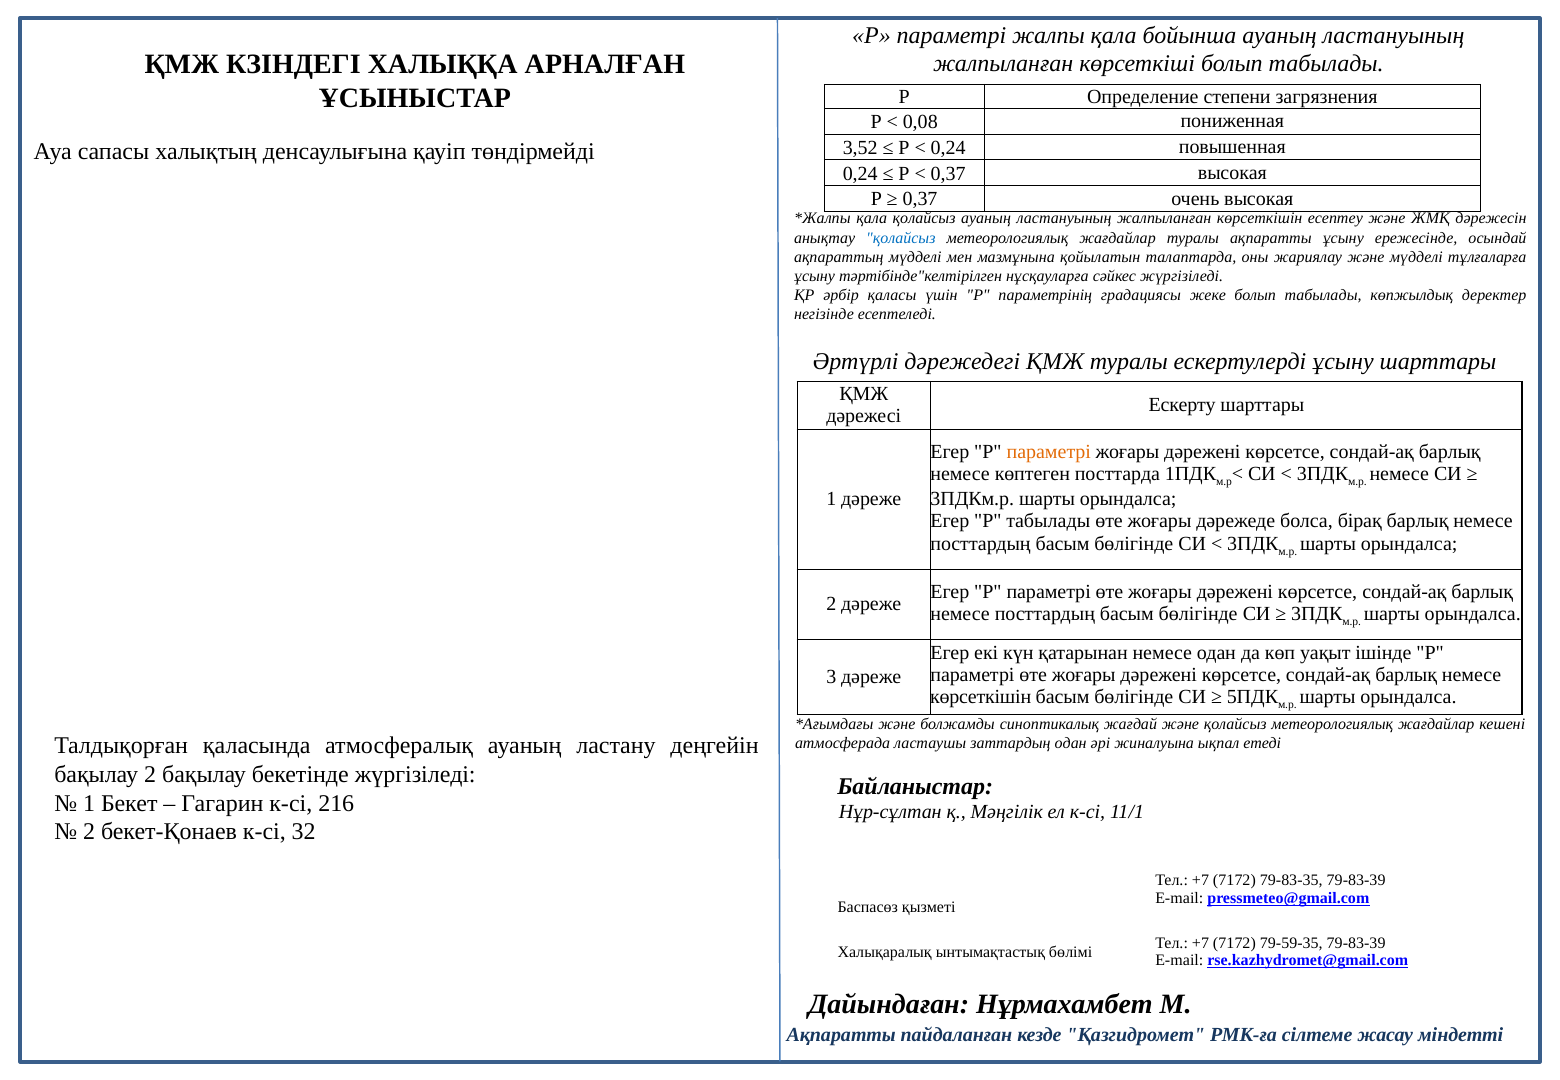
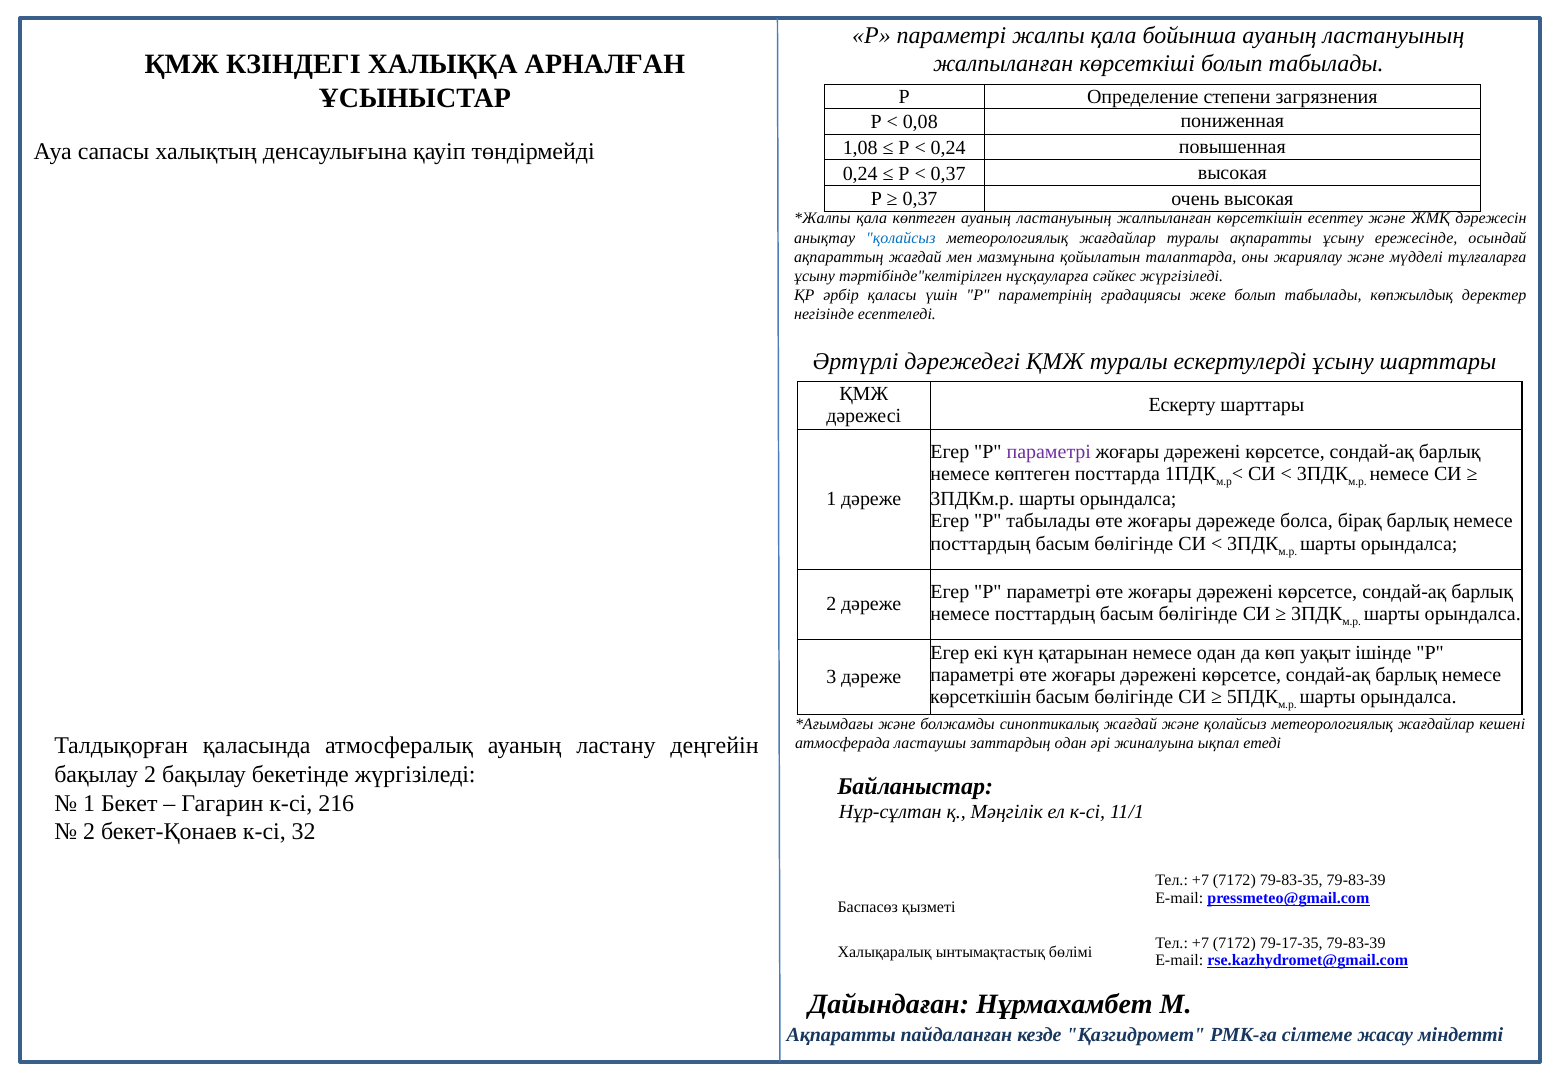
3,52: 3,52 -> 1,08
қала қолайсыз: қолайсыз -> көптеген
ақпараттың мүдделі: мүдделі -> жағдай
параметрі at (1049, 452) colour: orange -> purple
79-59-35: 79-59-35 -> 79-17-35
